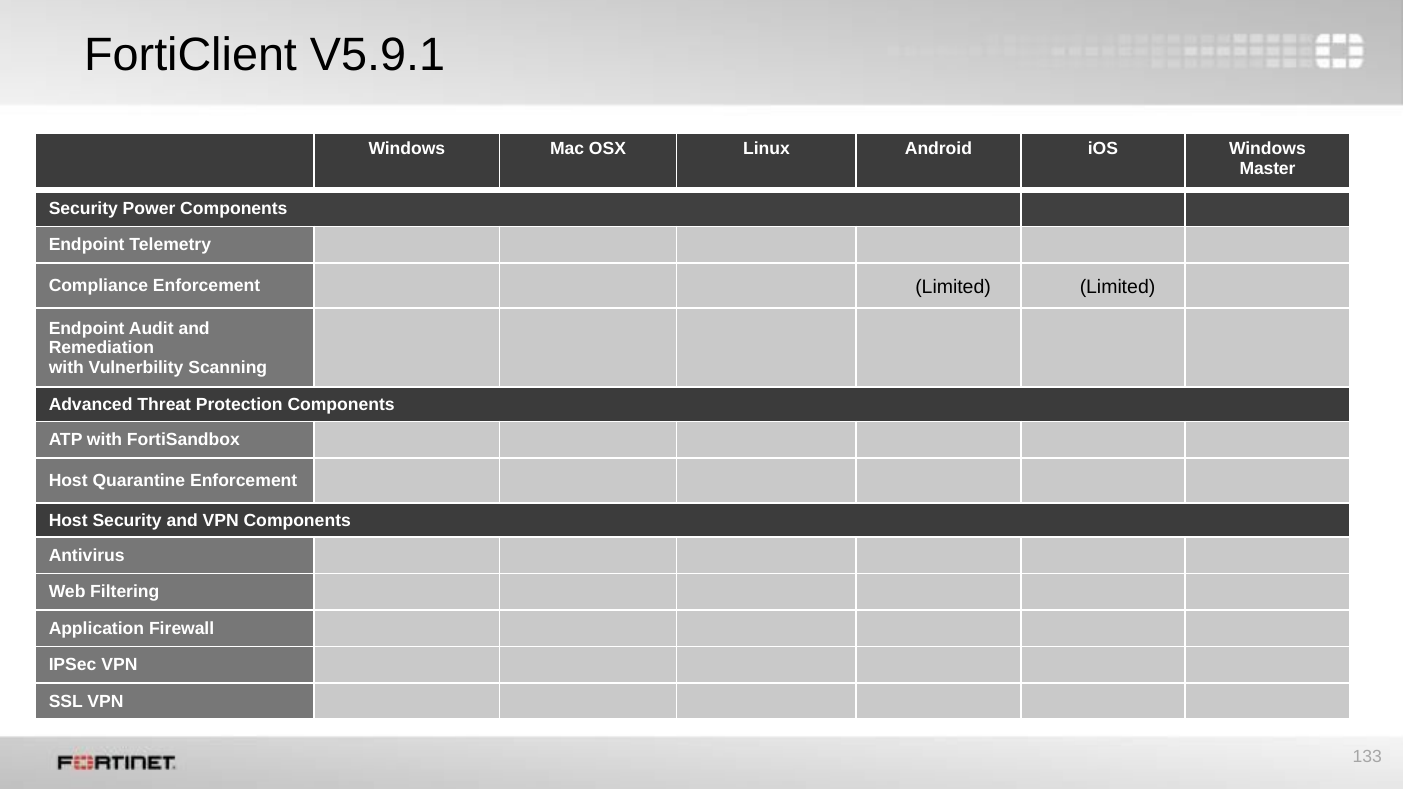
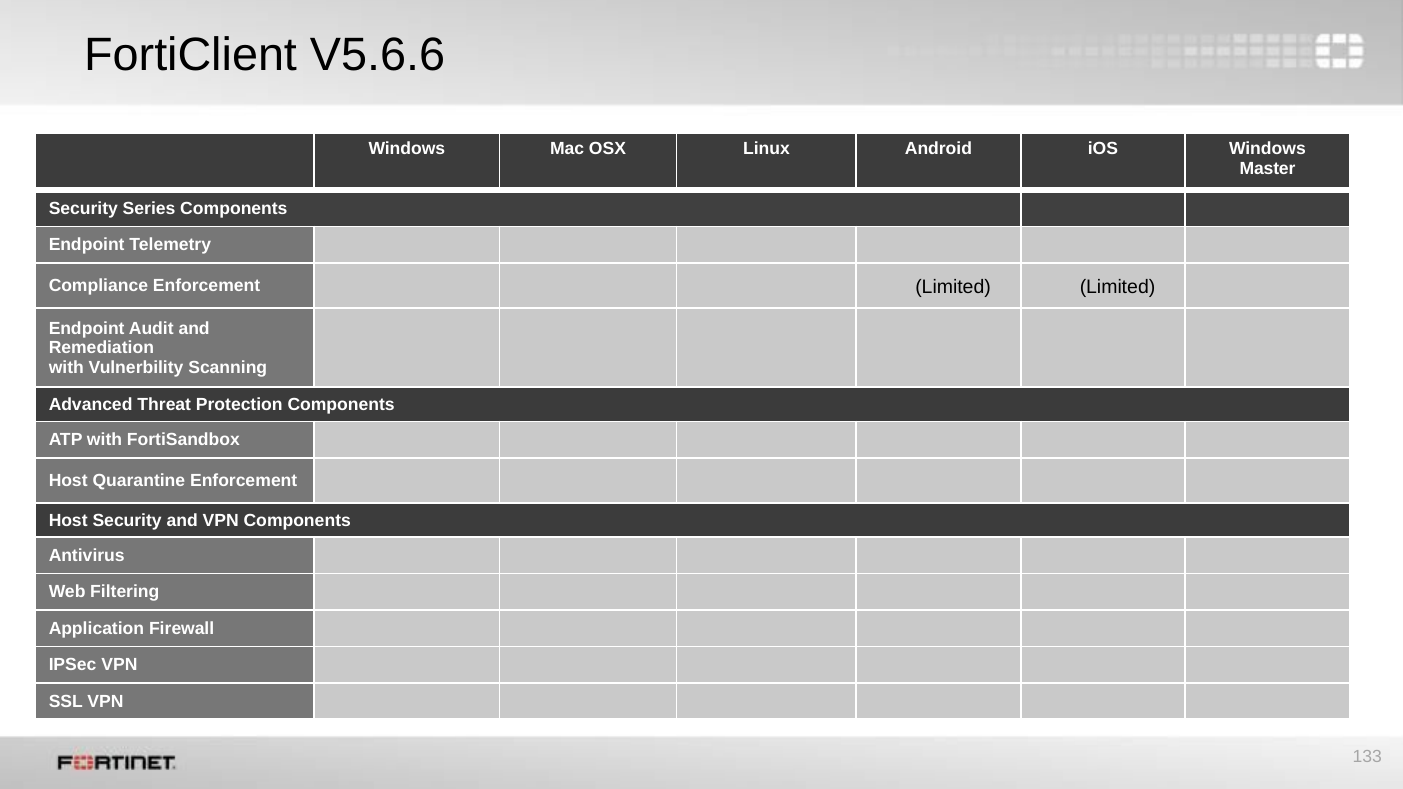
V5.9.1: V5.9.1 -> V5.6.6
Power: Power -> Series
